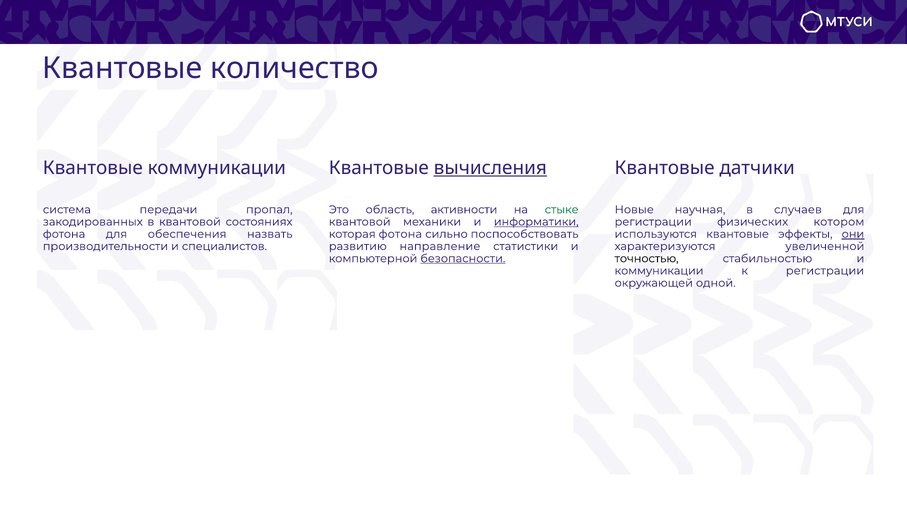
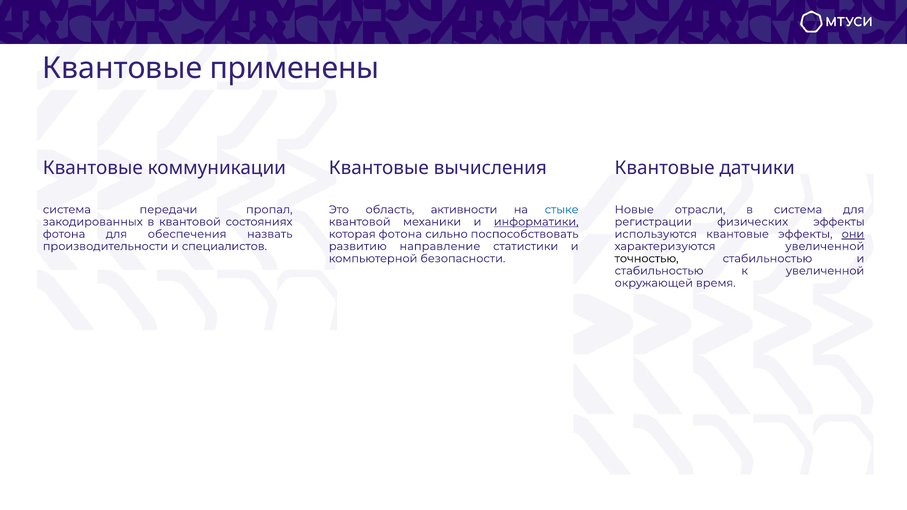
количество: количество -> применены
вычисления underline: present -> none
стыке colour: green -> blue
научная: научная -> отрасли
в случаев: случаев -> система
физических котором: котором -> эффекты
безопасности underline: present -> none
коммуникации at (659, 271): коммуникации -> стабильностью
к регистрации: регистрации -> увеличенной
одной: одной -> время
